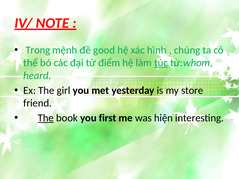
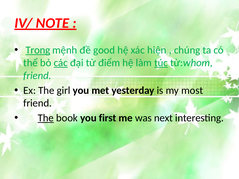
Trong underline: none -> present
hình: hình -> hiện
các underline: none -> present
heard at (37, 76): heard -> friend
store: store -> most
hiện: hiện -> next
